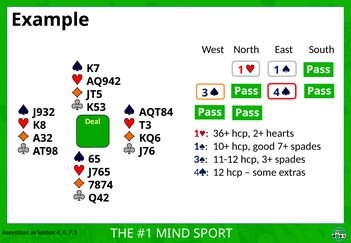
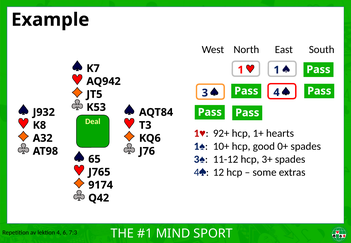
36+: 36+ -> 92+
2+: 2+ -> 1+
7+: 7+ -> 0+
7874: 7874 -> 9174
